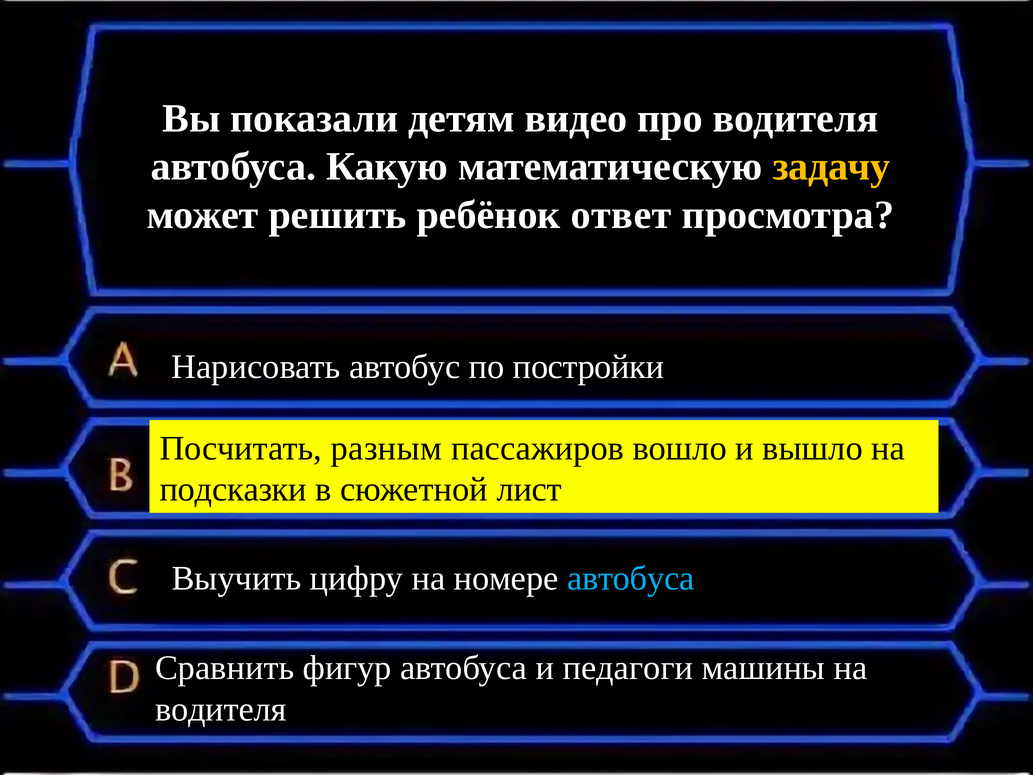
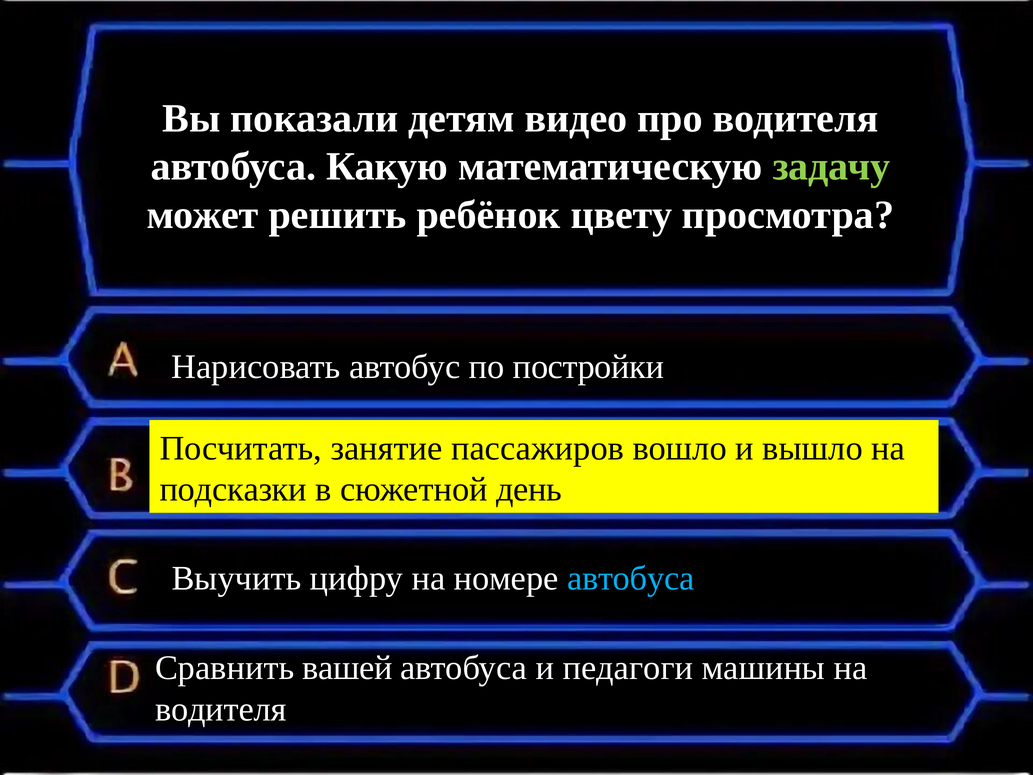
задачу colour: yellow -> light green
ответ: ответ -> цвету
разным: разным -> занятие
лист: лист -> день
фигур: фигур -> вашей
